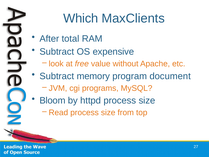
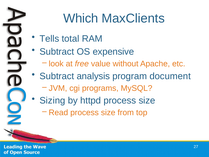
After: After -> Tells
memory: memory -> analysis
Bloom: Bloom -> Sizing
